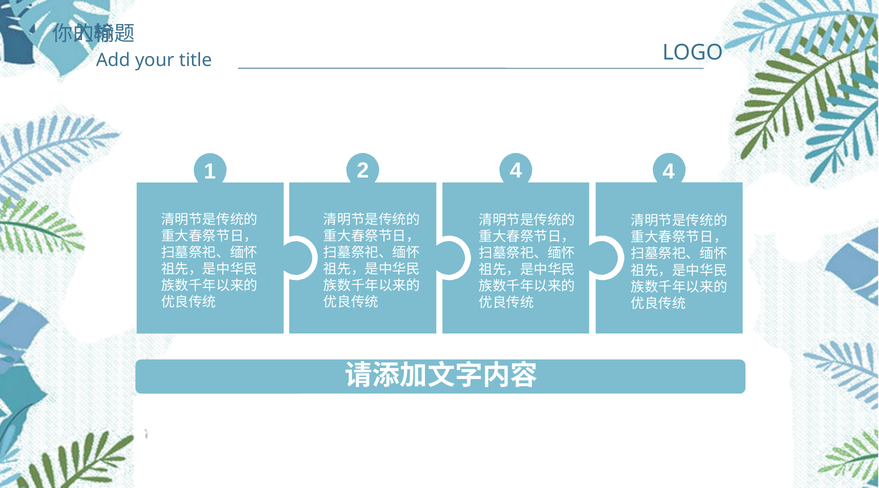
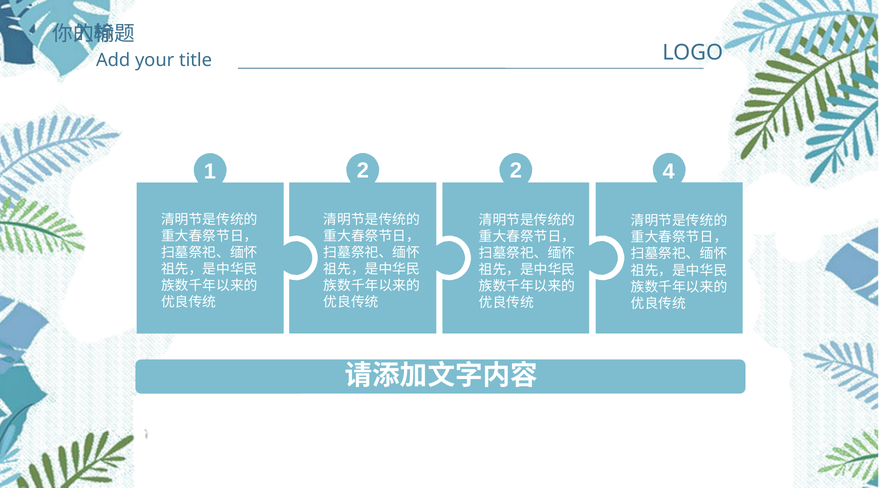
2 4: 4 -> 2
